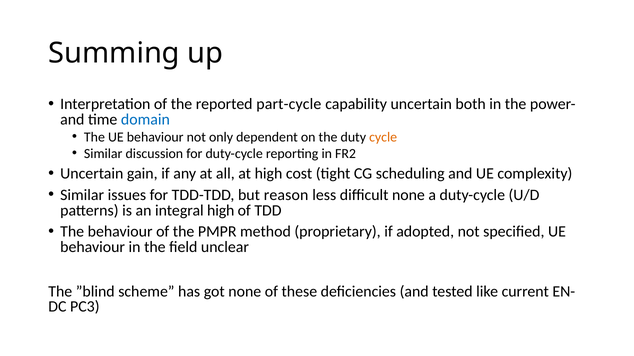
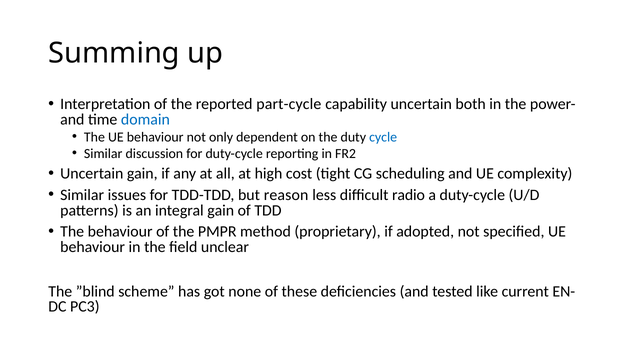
cycle colour: orange -> blue
difficult none: none -> radio
integral high: high -> gain
